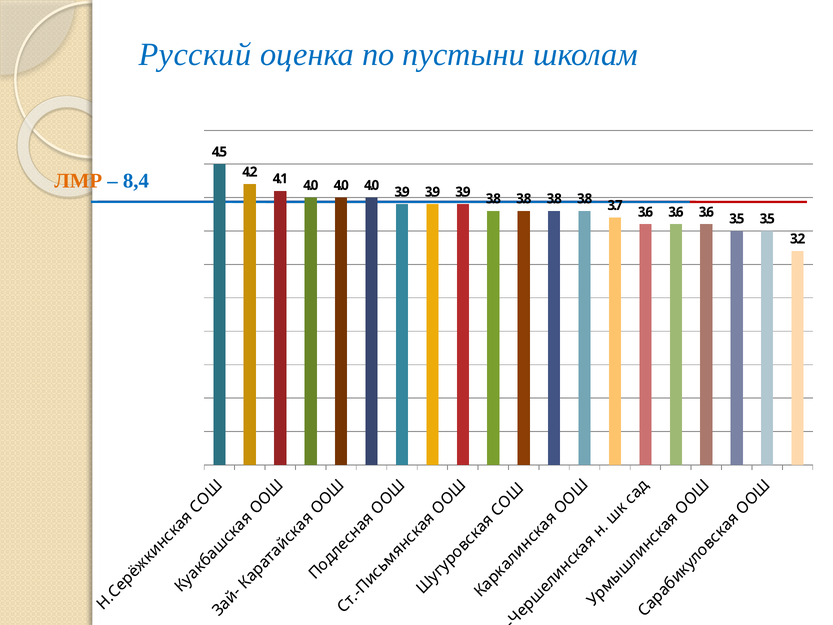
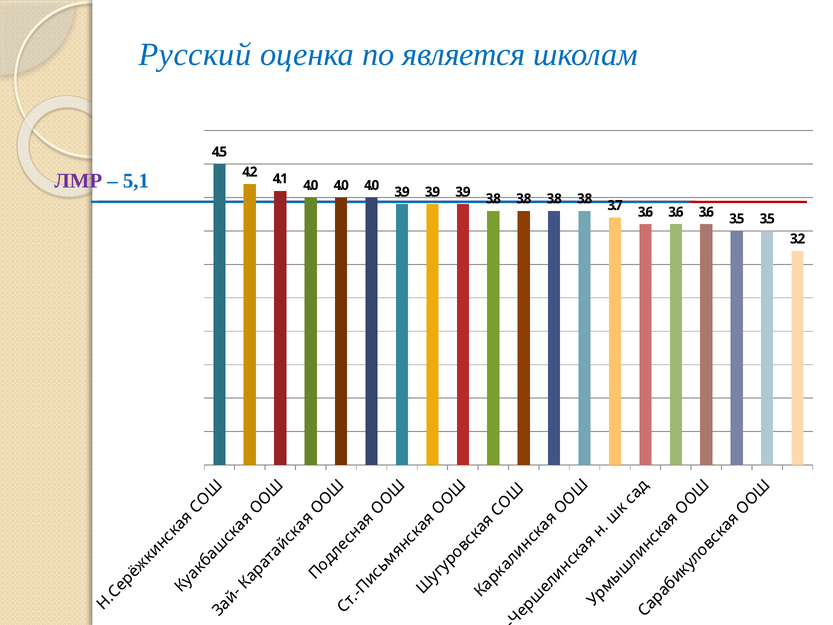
пустыни: пустыни -> является
ЛМР colour: orange -> purple
8,4: 8,4 -> 5,1
